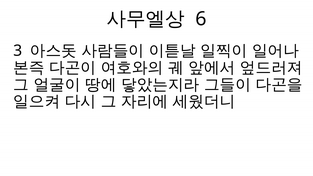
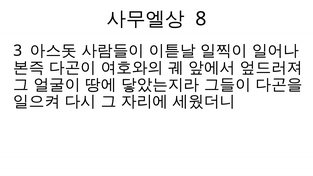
6: 6 -> 8
